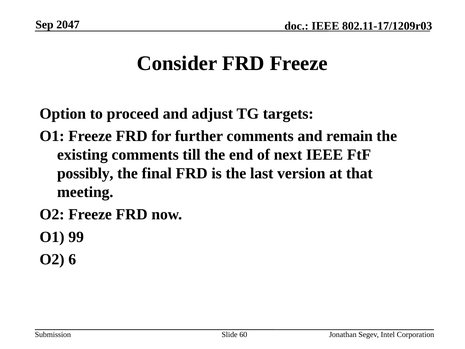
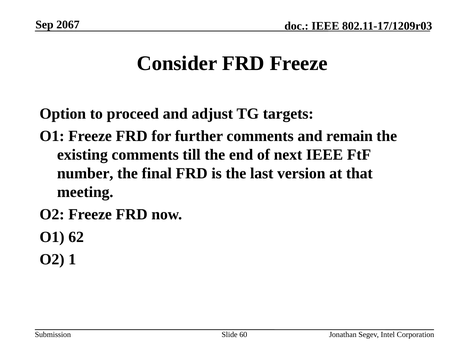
2047: 2047 -> 2067
possibly: possibly -> number
99: 99 -> 62
6: 6 -> 1
